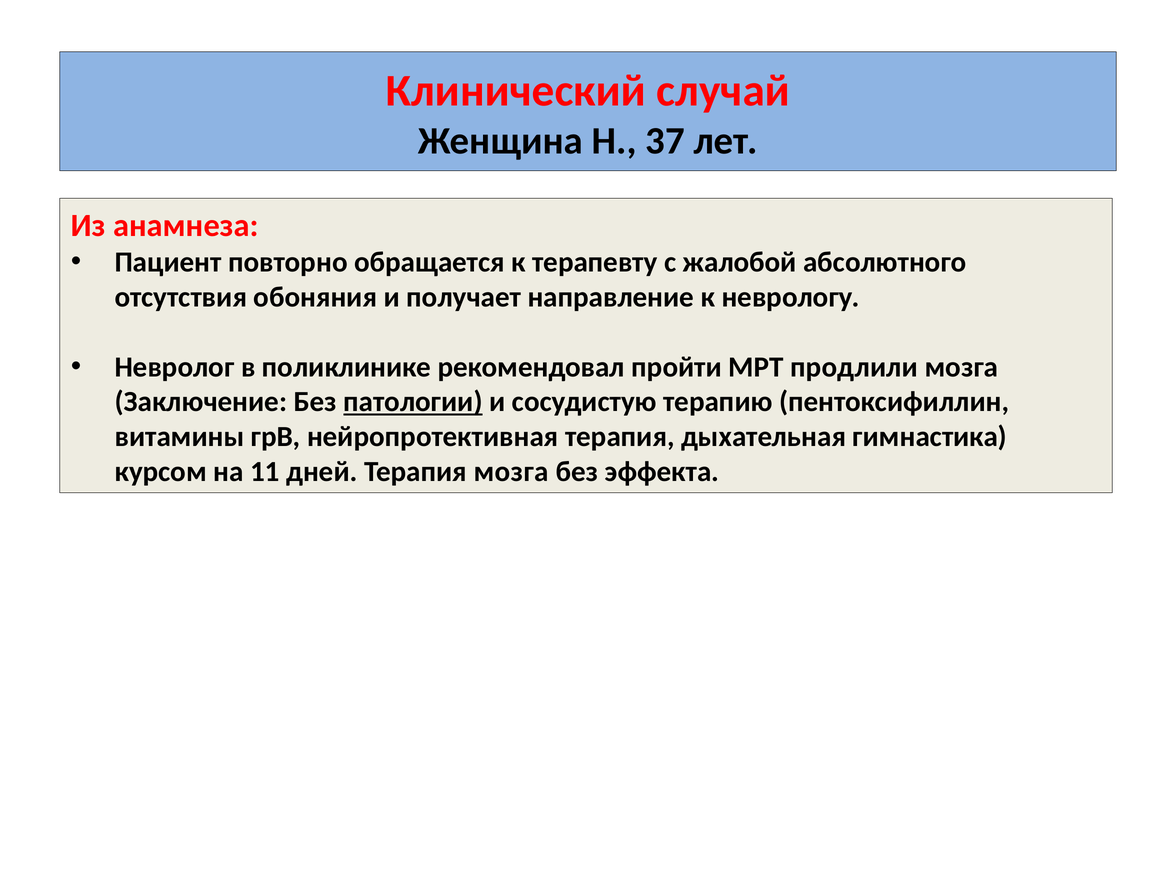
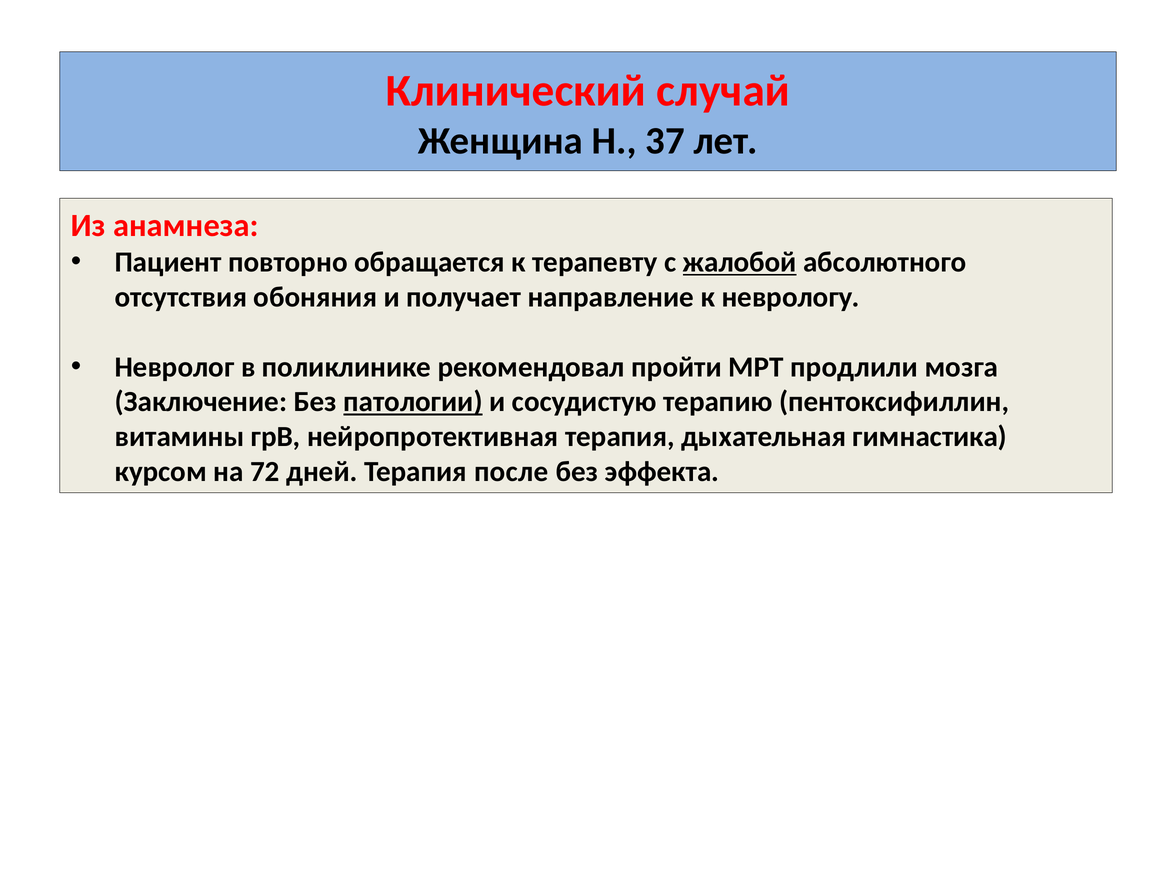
жалобой underline: none -> present
11: 11 -> 72
Терапия мозга: мозга -> после
